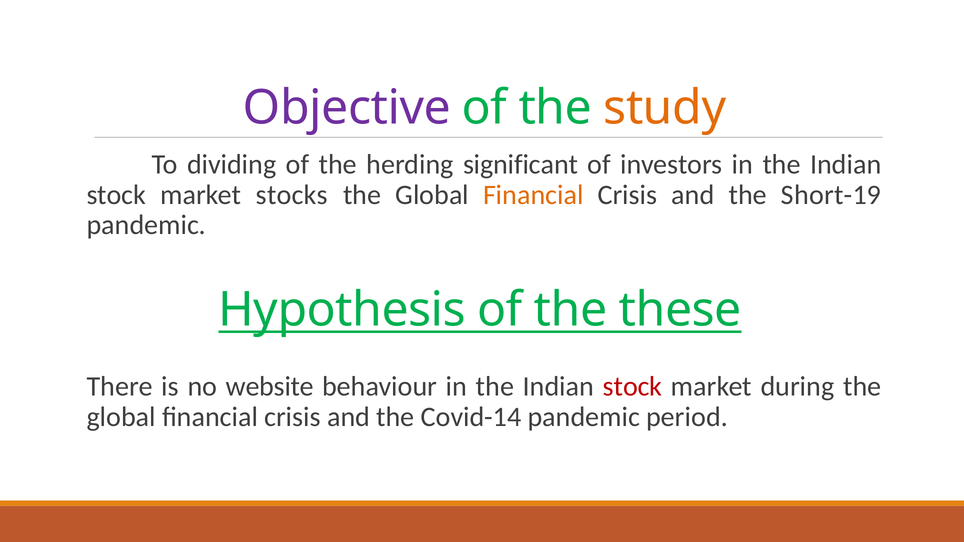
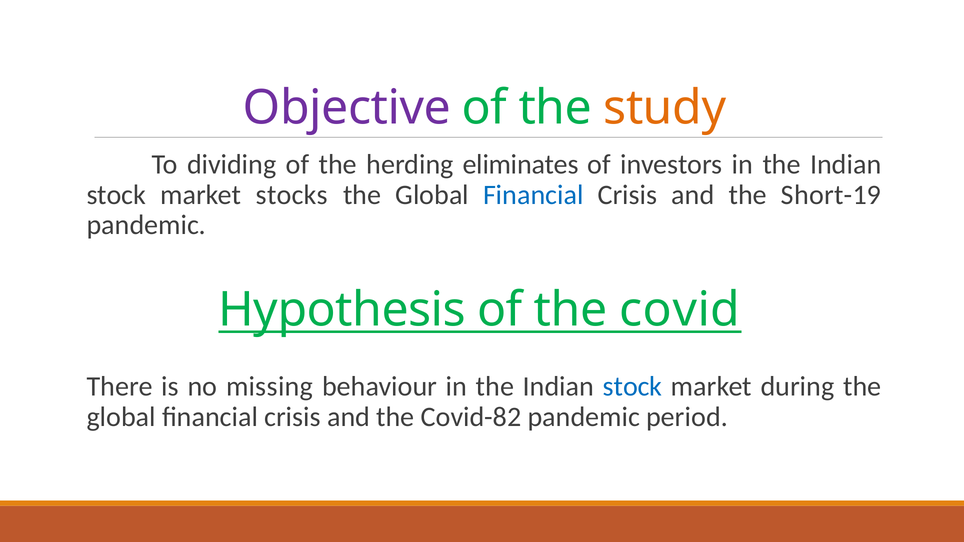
significant: significant -> eliminates
Financial at (533, 195) colour: orange -> blue
these: these -> covid
website: website -> missing
stock at (633, 387) colour: red -> blue
Covid-14: Covid-14 -> Covid-82
